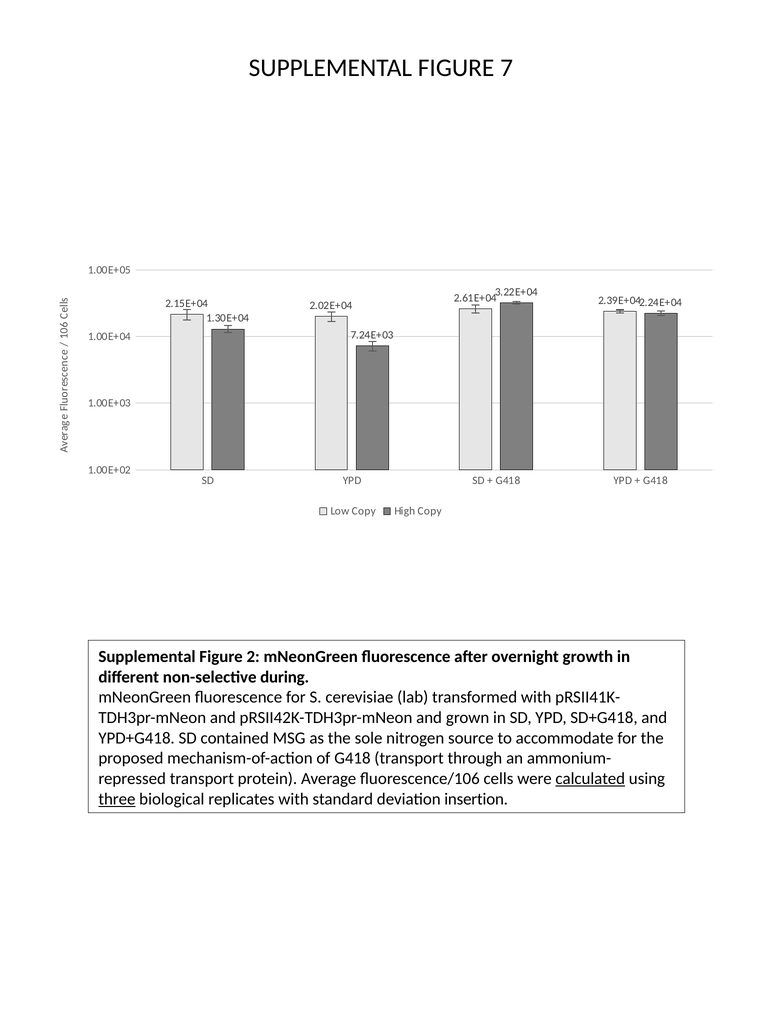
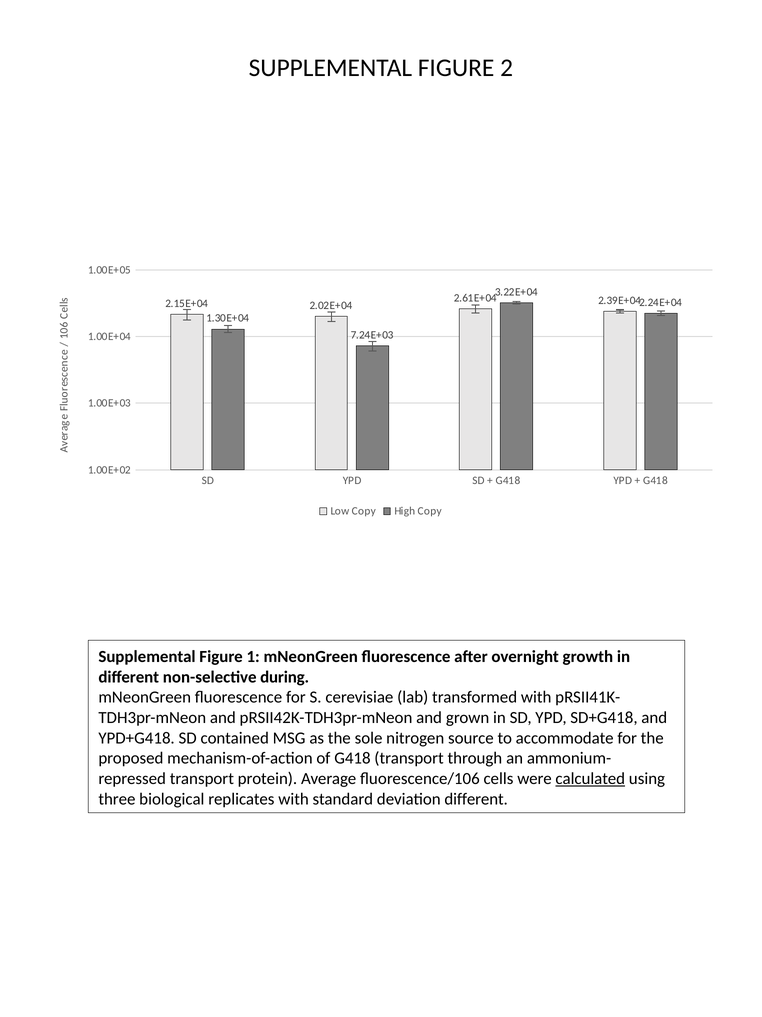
7: 7 -> 2
Figure 2: 2 -> 1
three underline: present -> none
deviation insertion: insertion -> different
